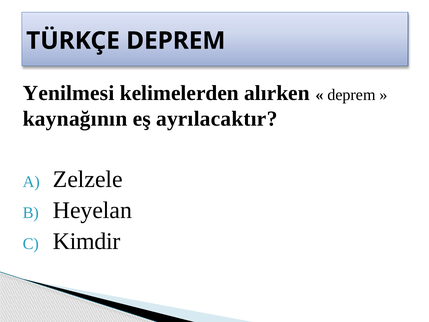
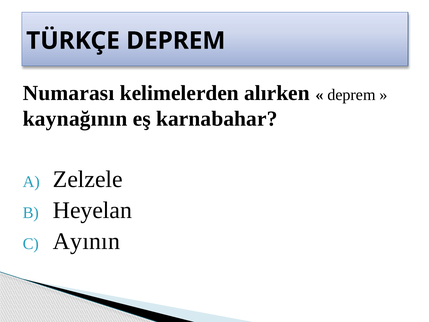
Yenilmesi: Yenilmesi -> Numarası
ayrılacaktır: ayrılacaktır -> karnabahar
Kimdir: Kimdir -> Ayının
